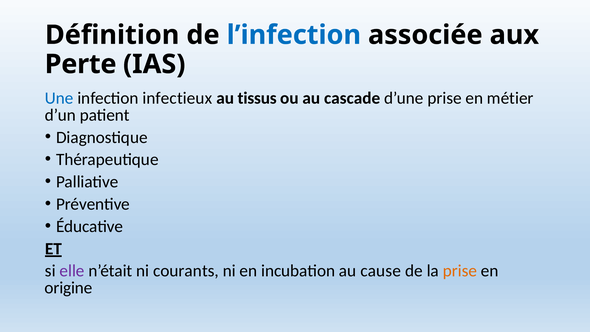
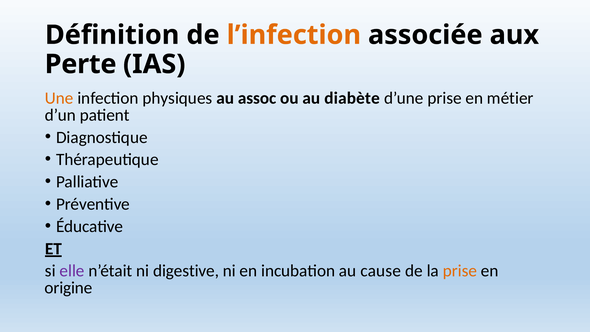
l’infection colour: blue -> orange
Une colour: blue -> orange
infectieux: infectieux -> physiques
tissus: tissus -> assoc
cascade: cascade -> diabète
courants: courants -> digestive
